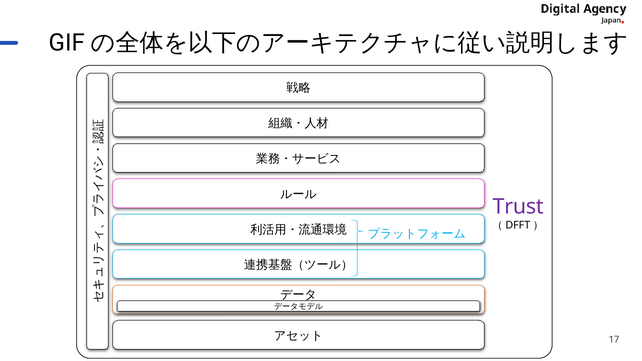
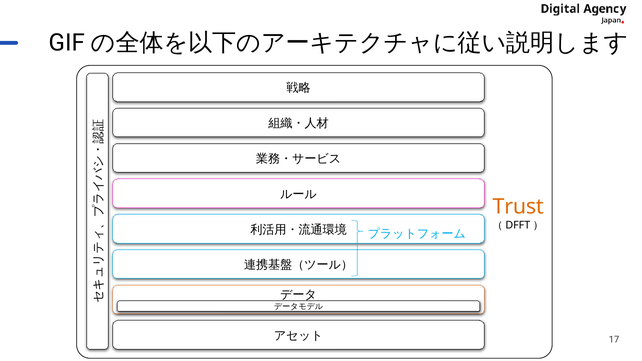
Trust colour: purple -> orange
